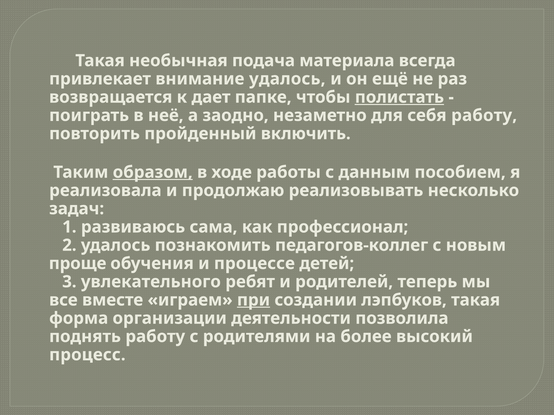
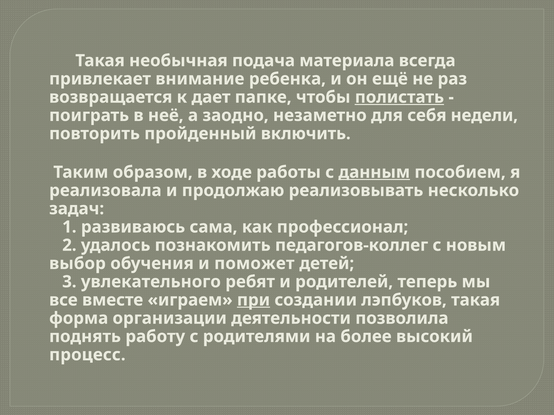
внимание удалось: удалось -> ребенка
себя работу: работу -> недели
образом underline: present -> none
данным underline: none -> present
проще: проще -> выбор
процессе: процессе -> поможет
